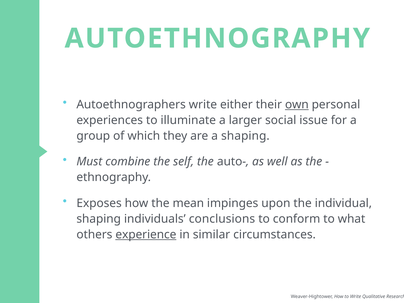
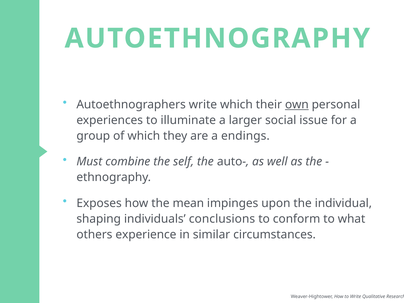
write either: either -> which
a shaping: shaping -> endings
experience underline: present -> none
